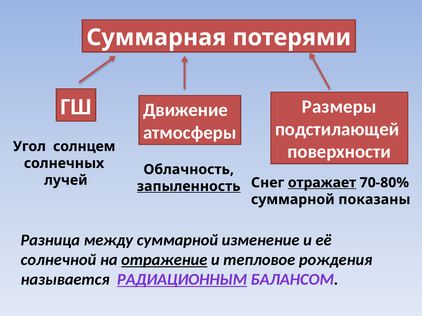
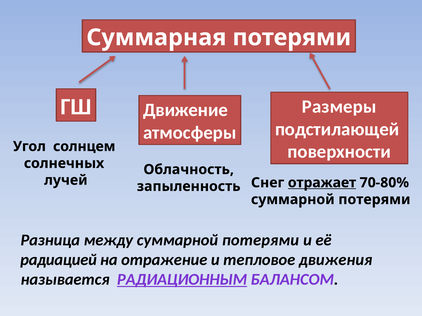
запыленность underline: present -> none
показаны at (374, 200): показаны -> потерями
между суммарной изменение: изменение -> потерями
солнечной: солнечной -> радиацией
отражение underline: present -> none
рождения: рождения -> движения
